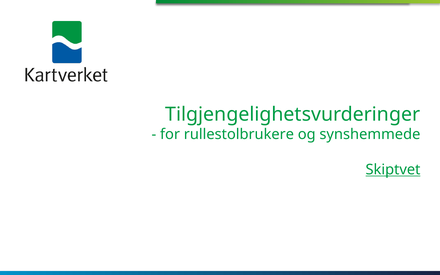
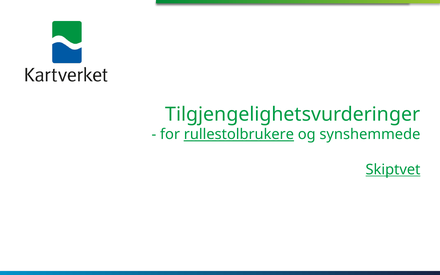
rullestolbrukere underline: none -> present
